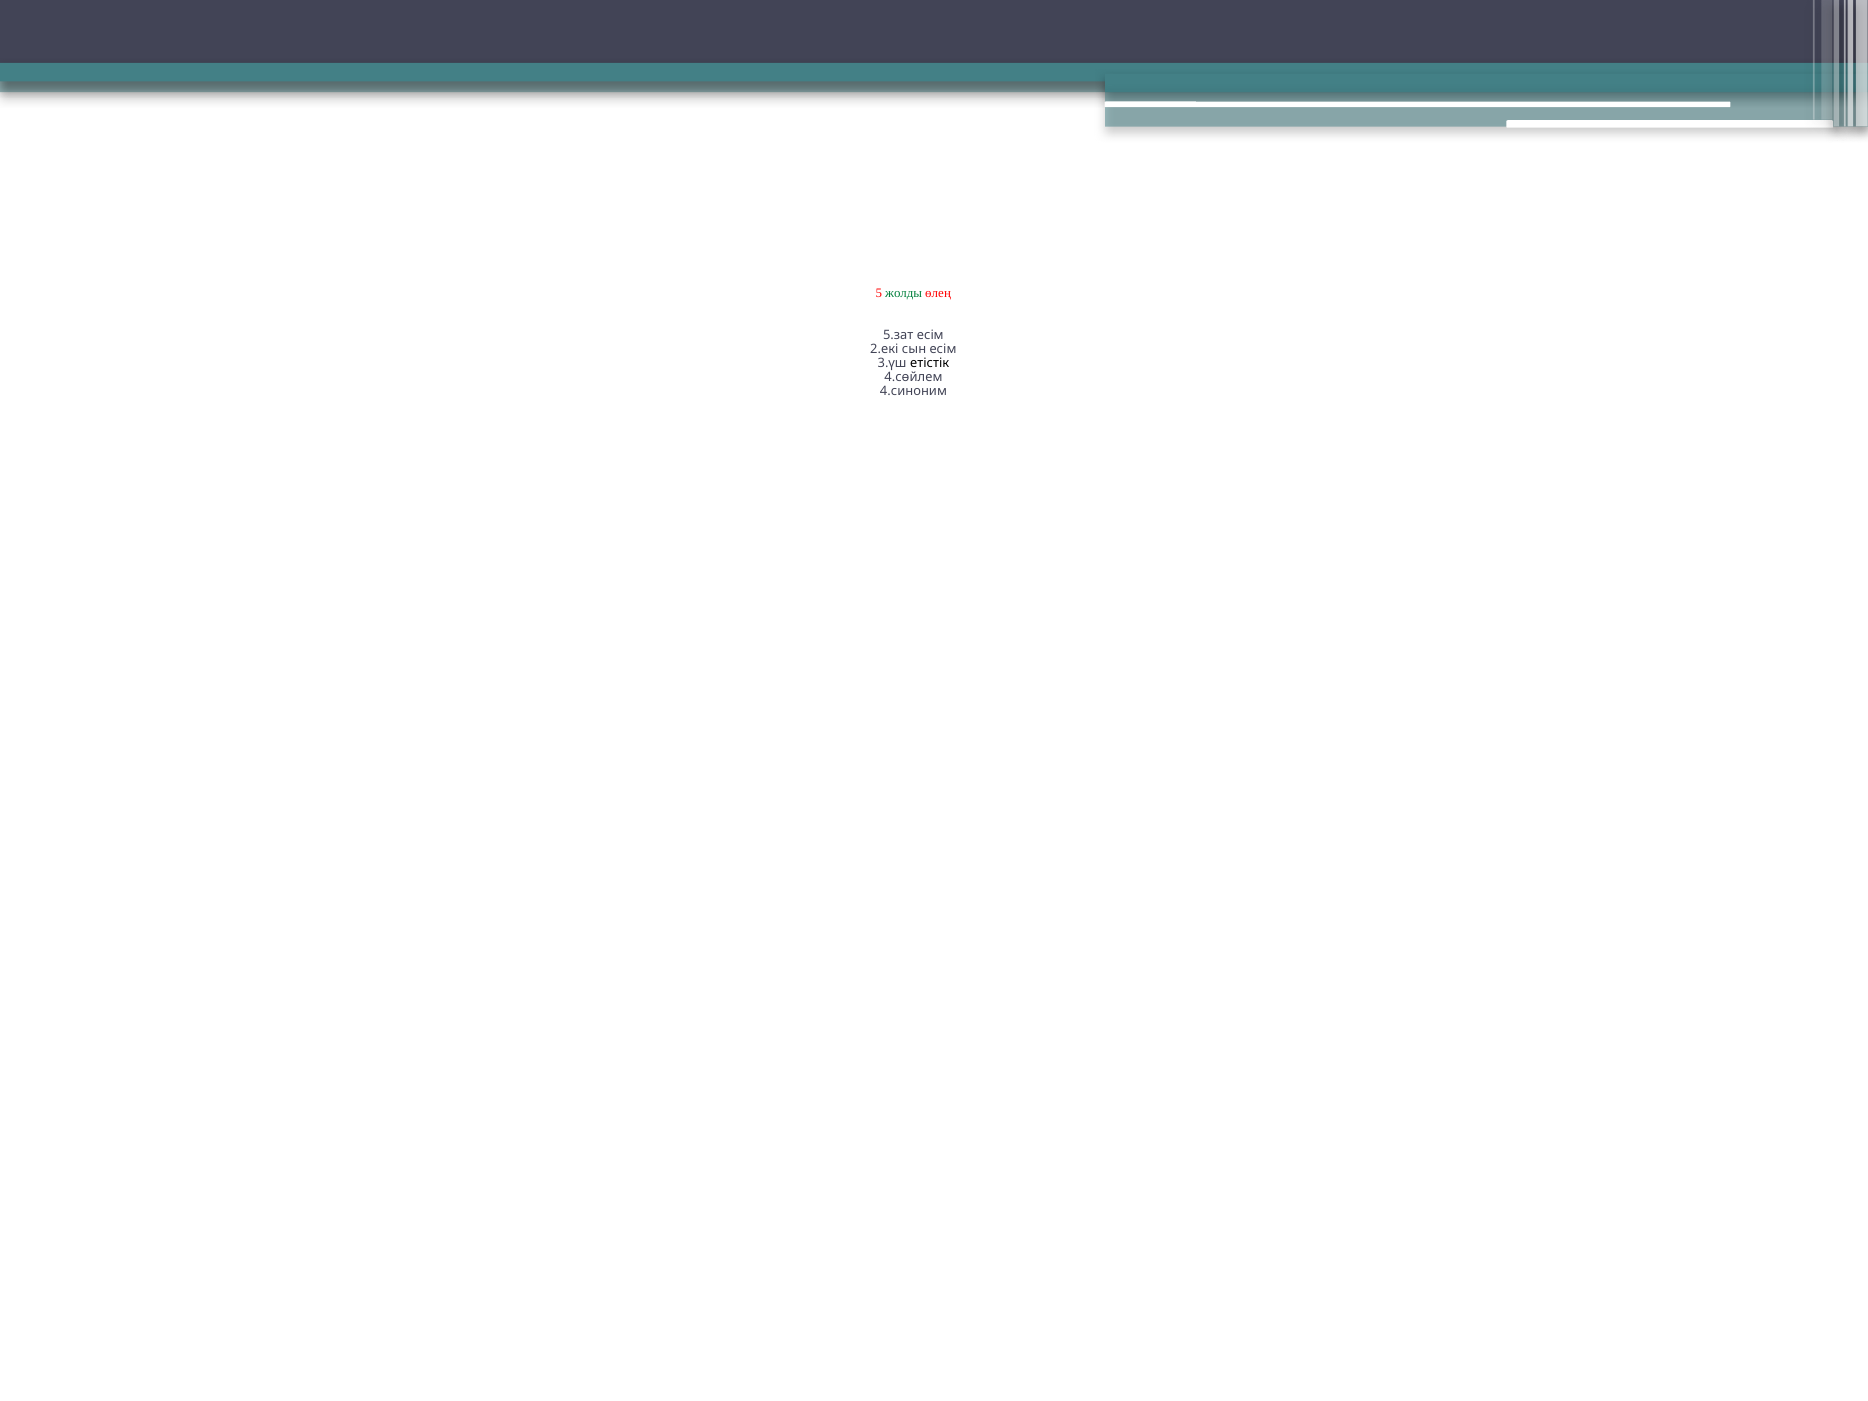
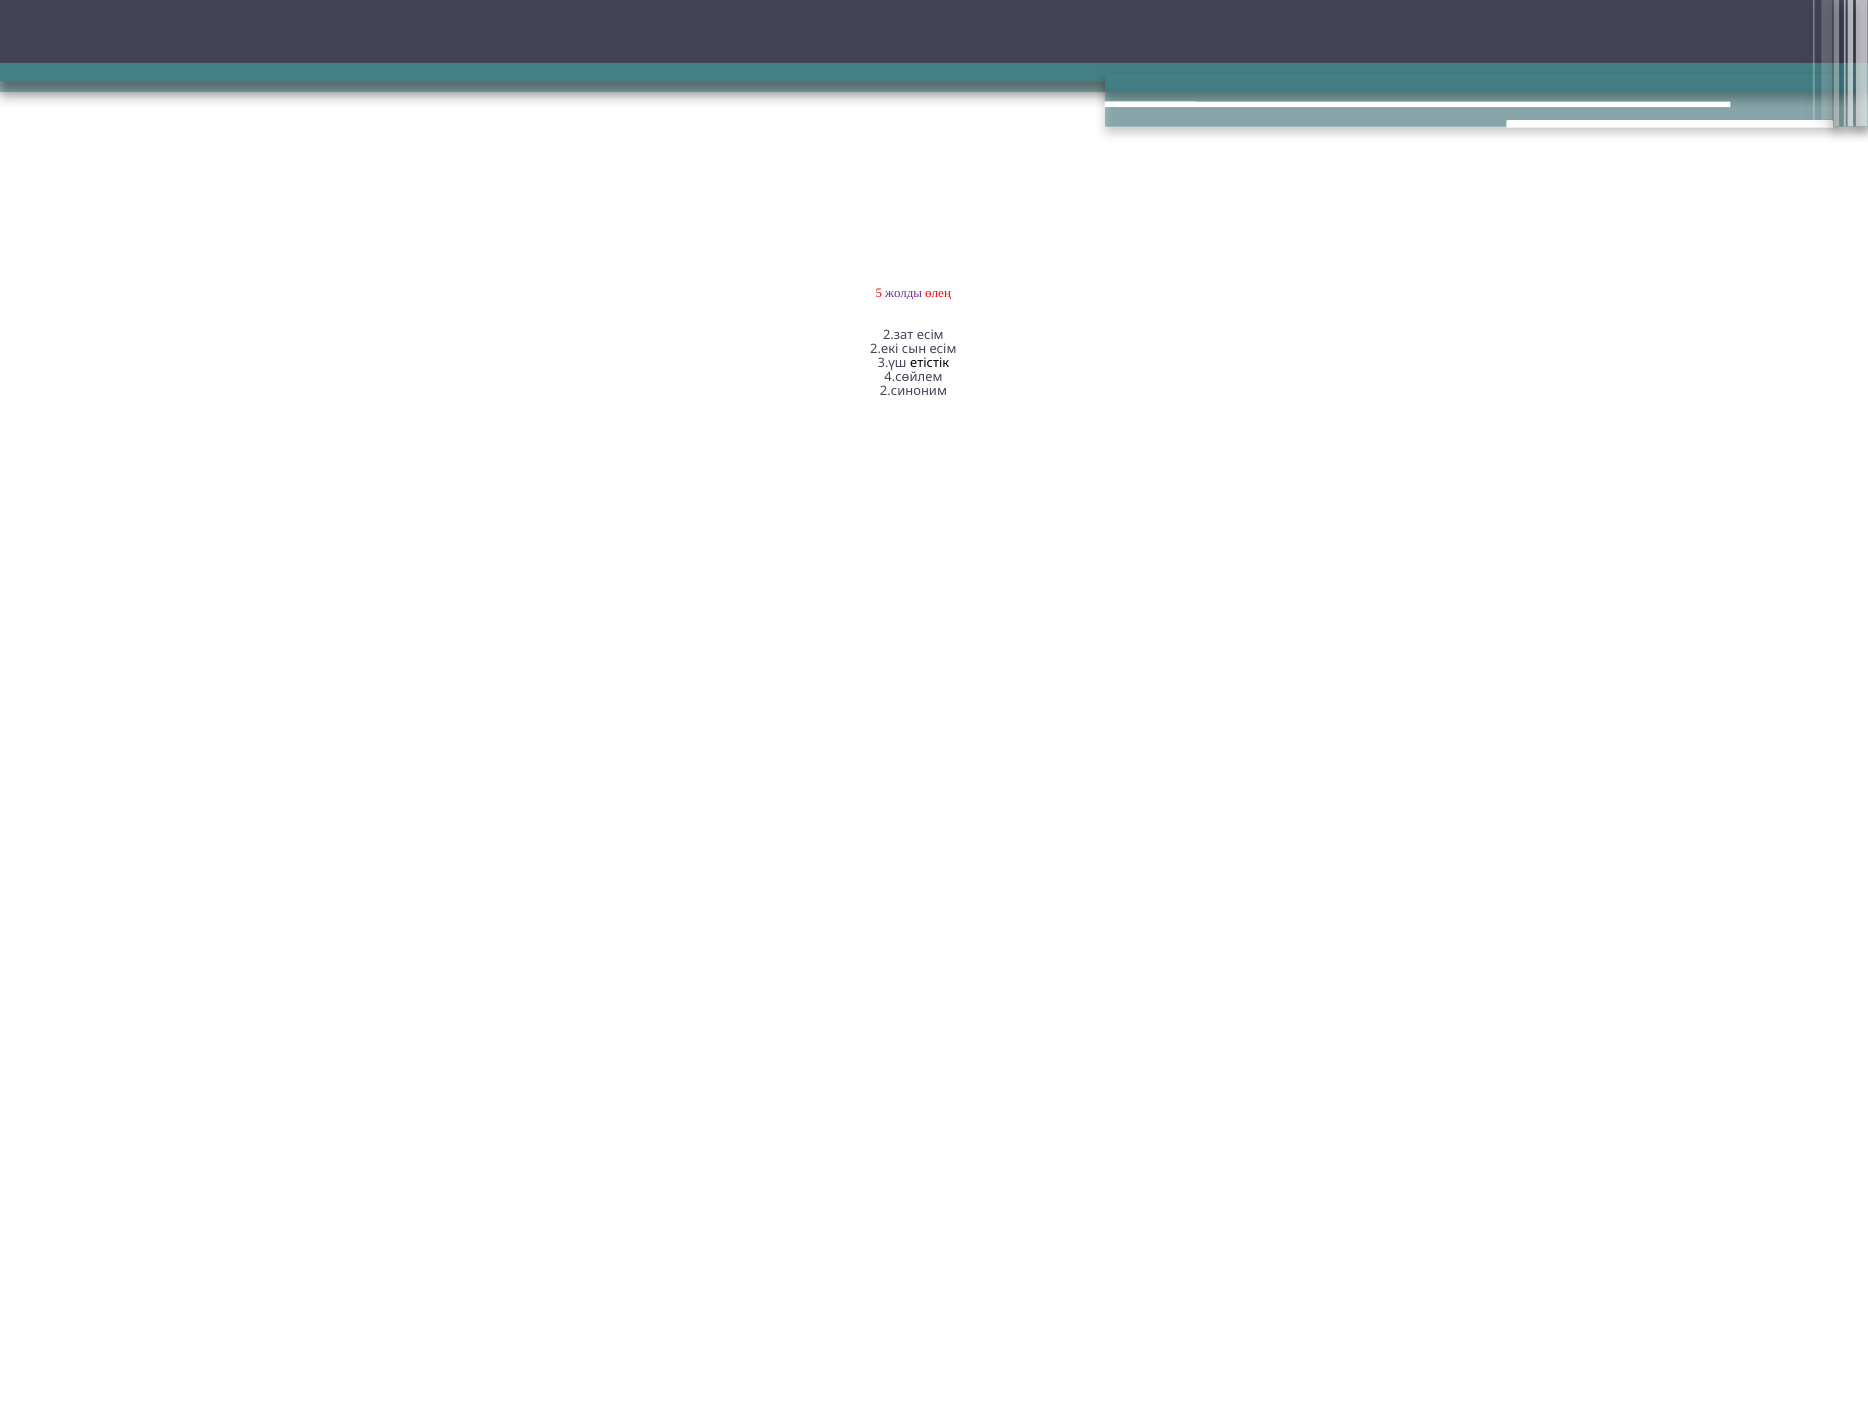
жолды colour: green -> purple
5.зат: 5.зат -> 2.зат
4.синоним: 4.синоним -> 2.синоним
